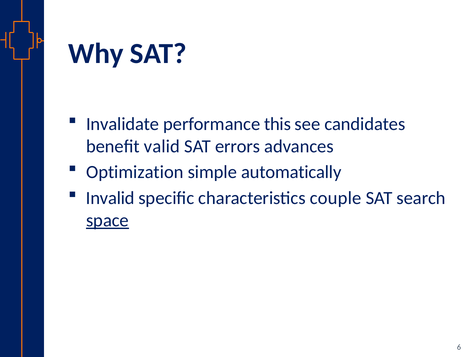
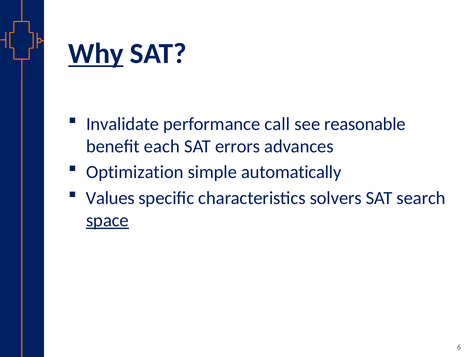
Why underline: none -> present
this: this -> call
candidates: candidates -> reasonable
valid: valid -> each
Invalid: Invalid -> Values
couple: couple -> solvers
